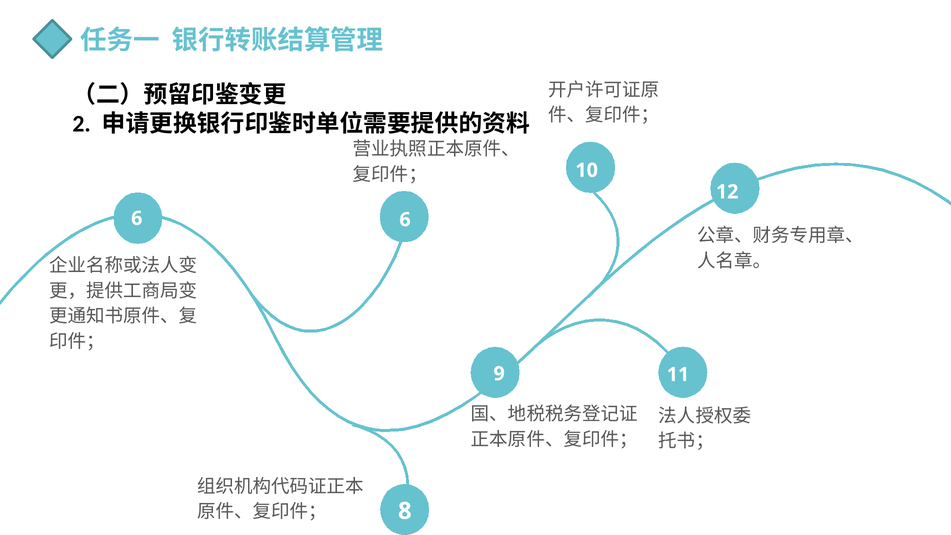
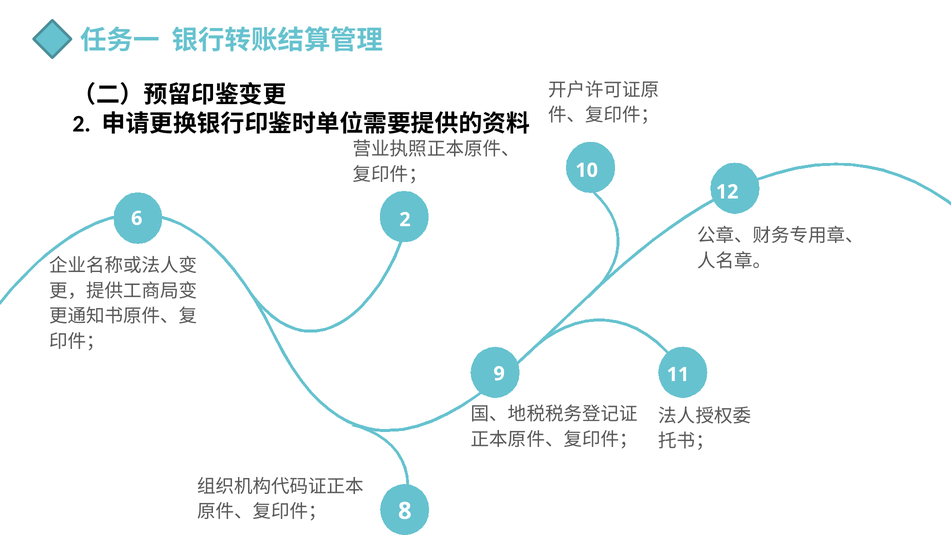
6 6: 6 -> 2
